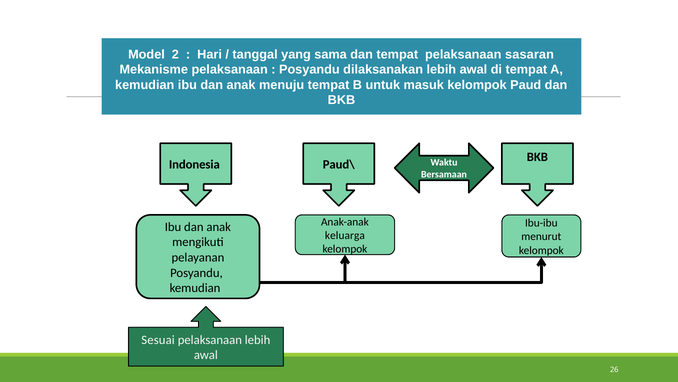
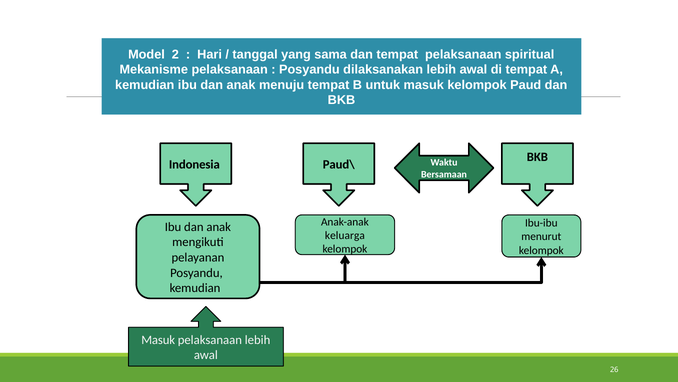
sasaran: sasaran -> spiritual
Sesuai at (158, 339): Sesuai -> Masuk
